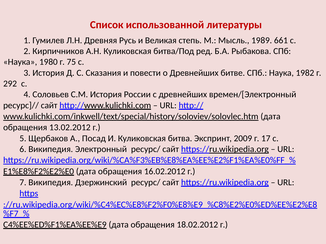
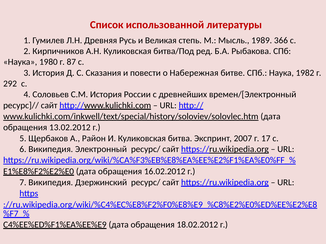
661: 661 -> 366
75: 75 -> 87
о Древнейших: Древнейших -> Набережная
Посад: Посад -> Район
2009: 2009 -> 2007
